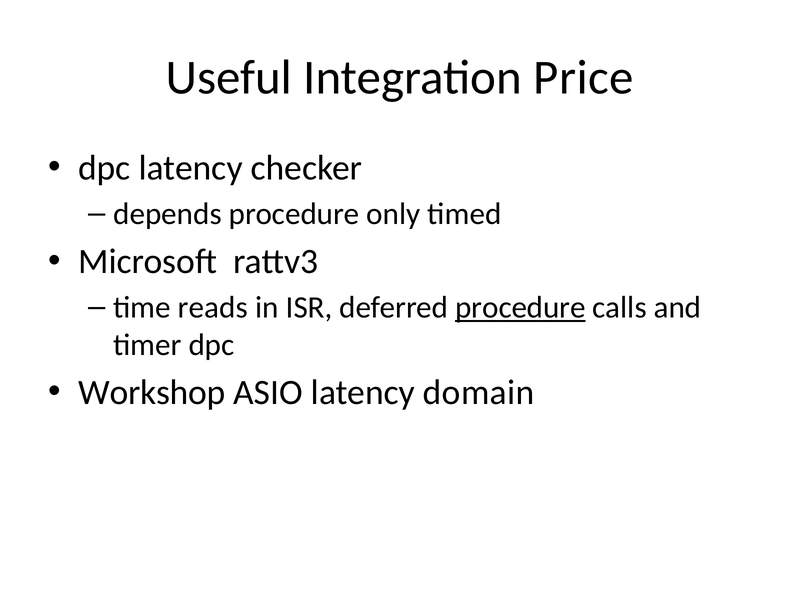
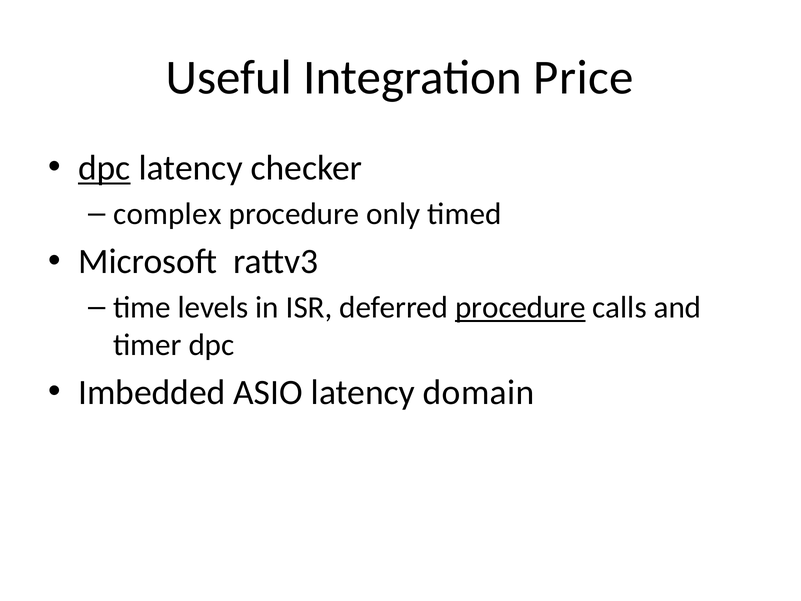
dpc at (104, 168) underline: none -> present
depends: depends -> complex
reads: reads -> levels
Workshop: Workshop -> Imbedded
